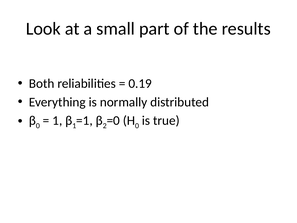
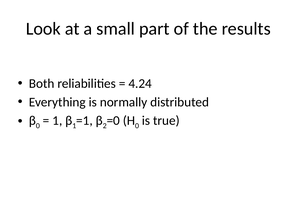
0.19: 0.19 -> 4.24
